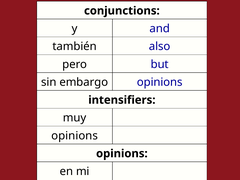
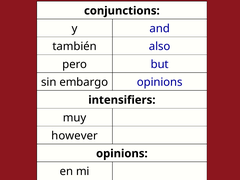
opinions at (75, 136): opinions -> however
